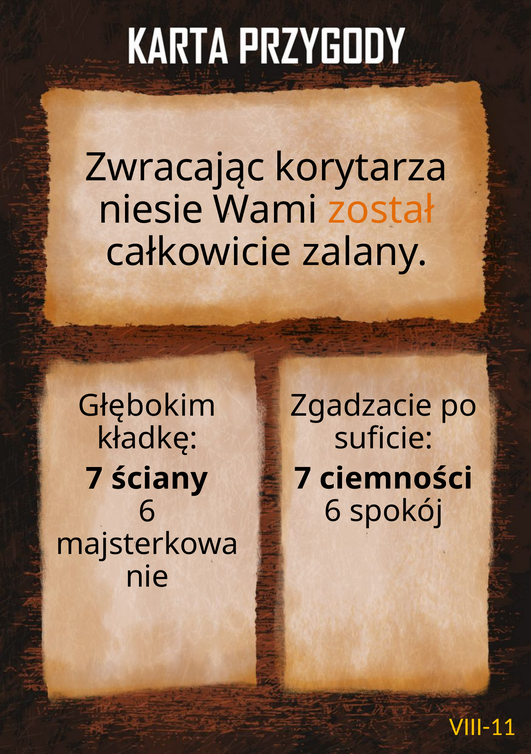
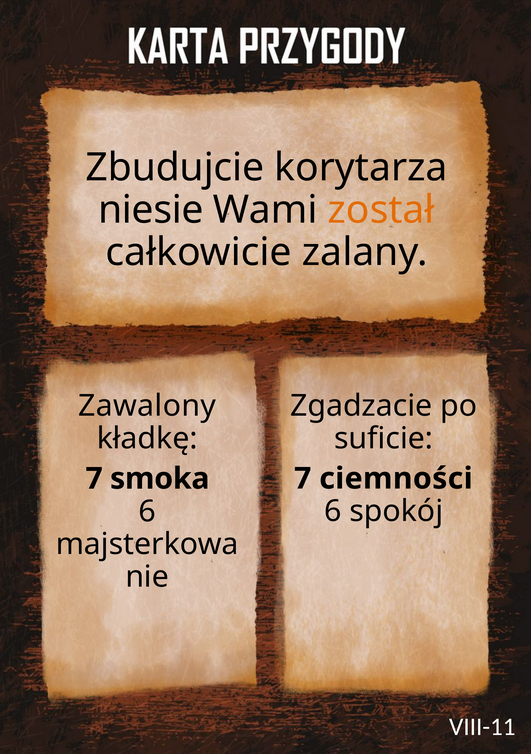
Zwracając: Zwracając -> Zbudujcie
Głębokim: Głębokim -> Zawalony
ściany: ściany -> smoka
VIII-11 colour: yellow -> white
